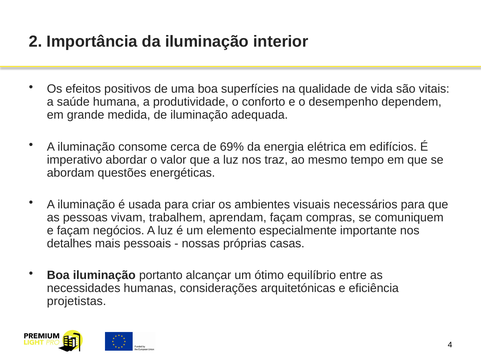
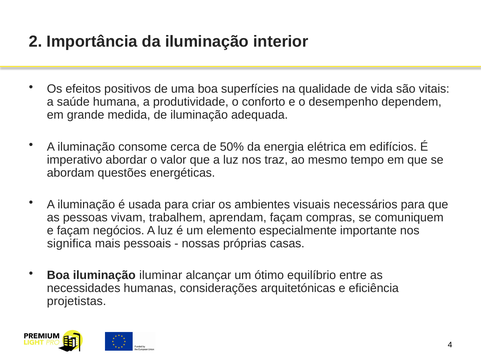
69%: 69% -> 50%
detalhes: detalhes -> significa
portanto: portanto -> iluminar
